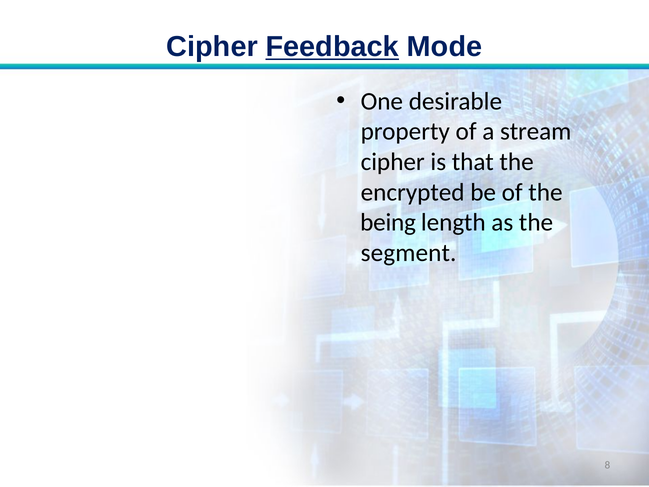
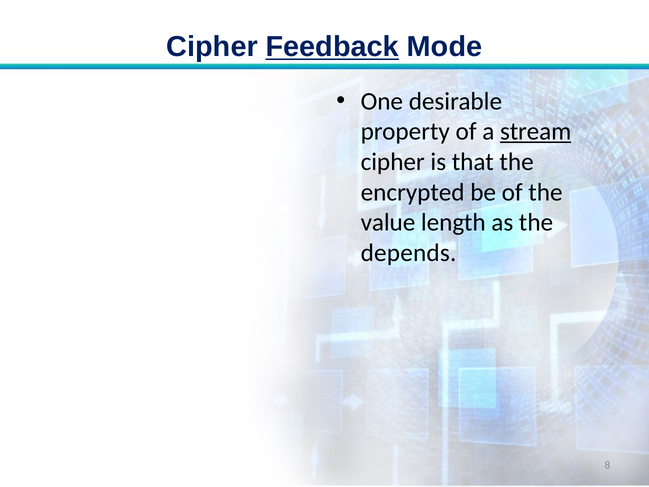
stream underline: none -> present
being: being -> value
segment: segment -> depends
